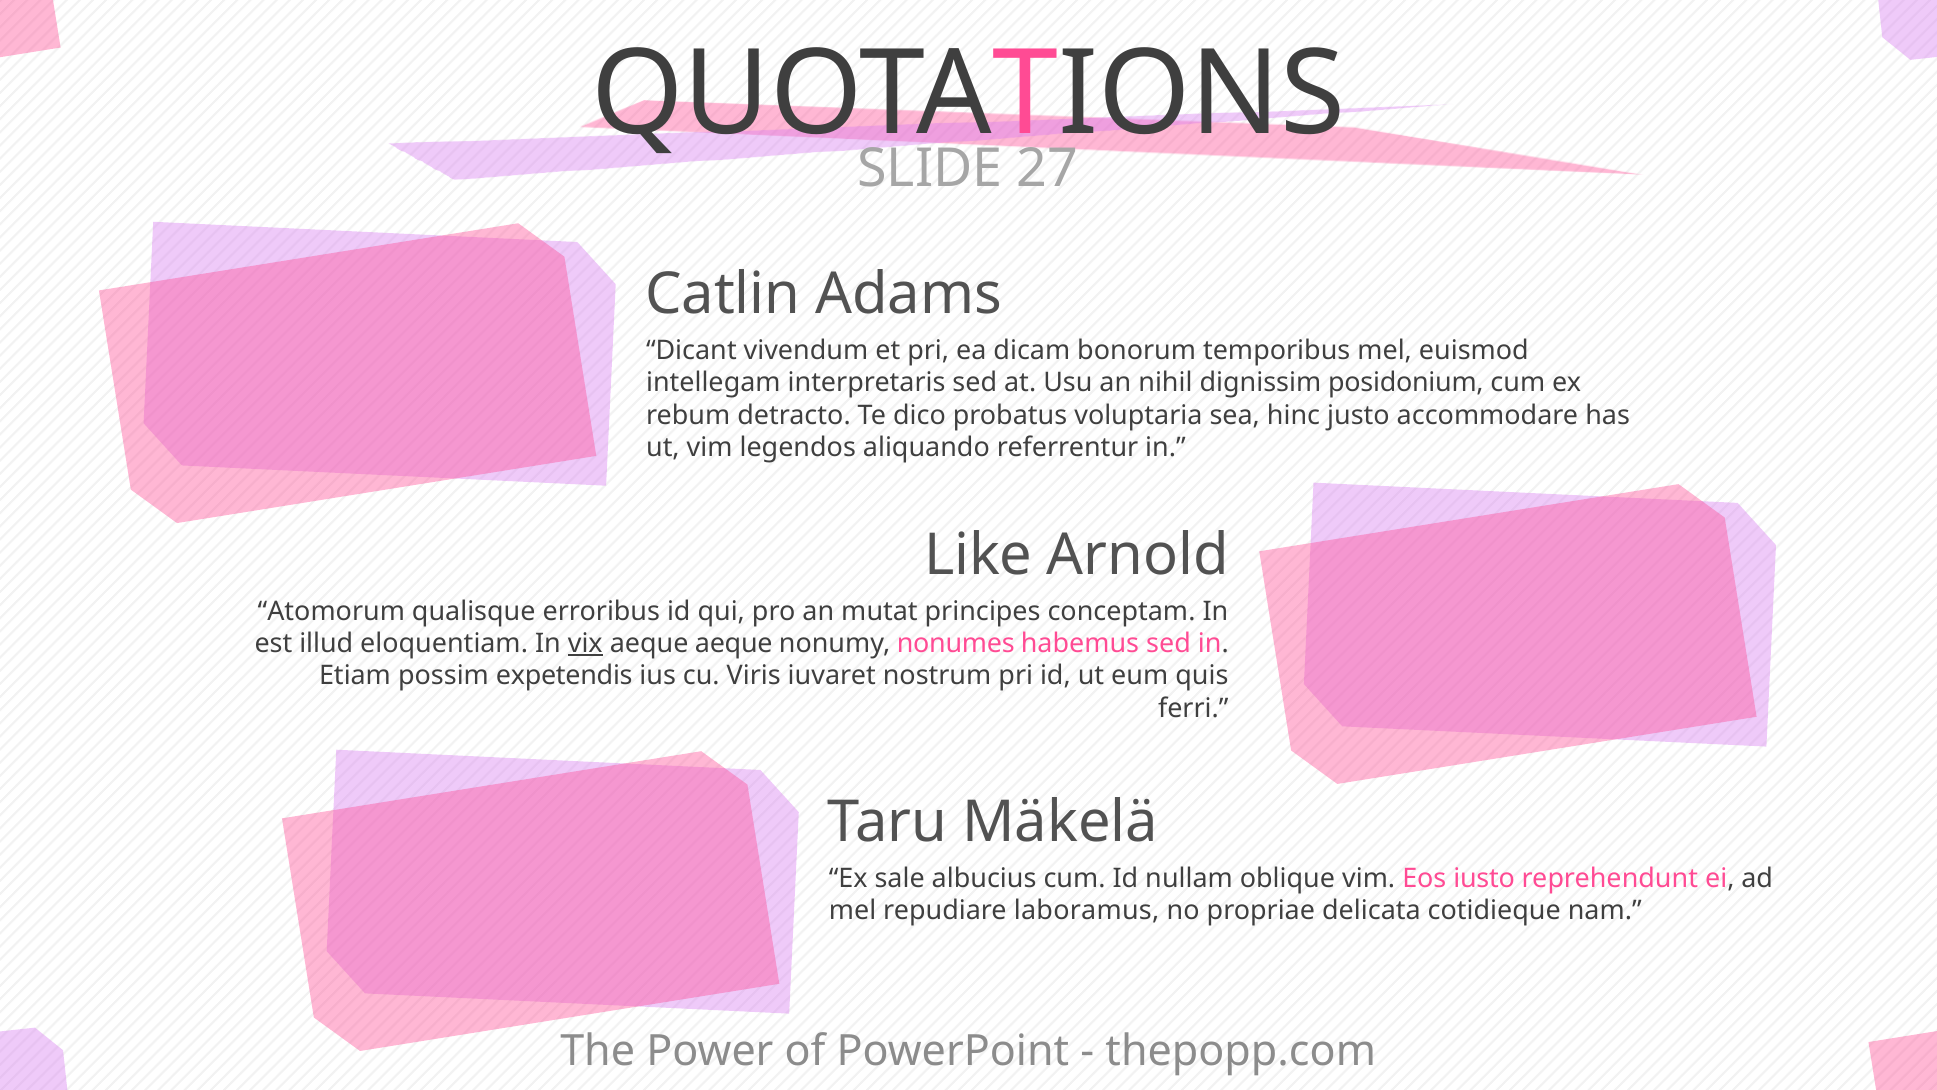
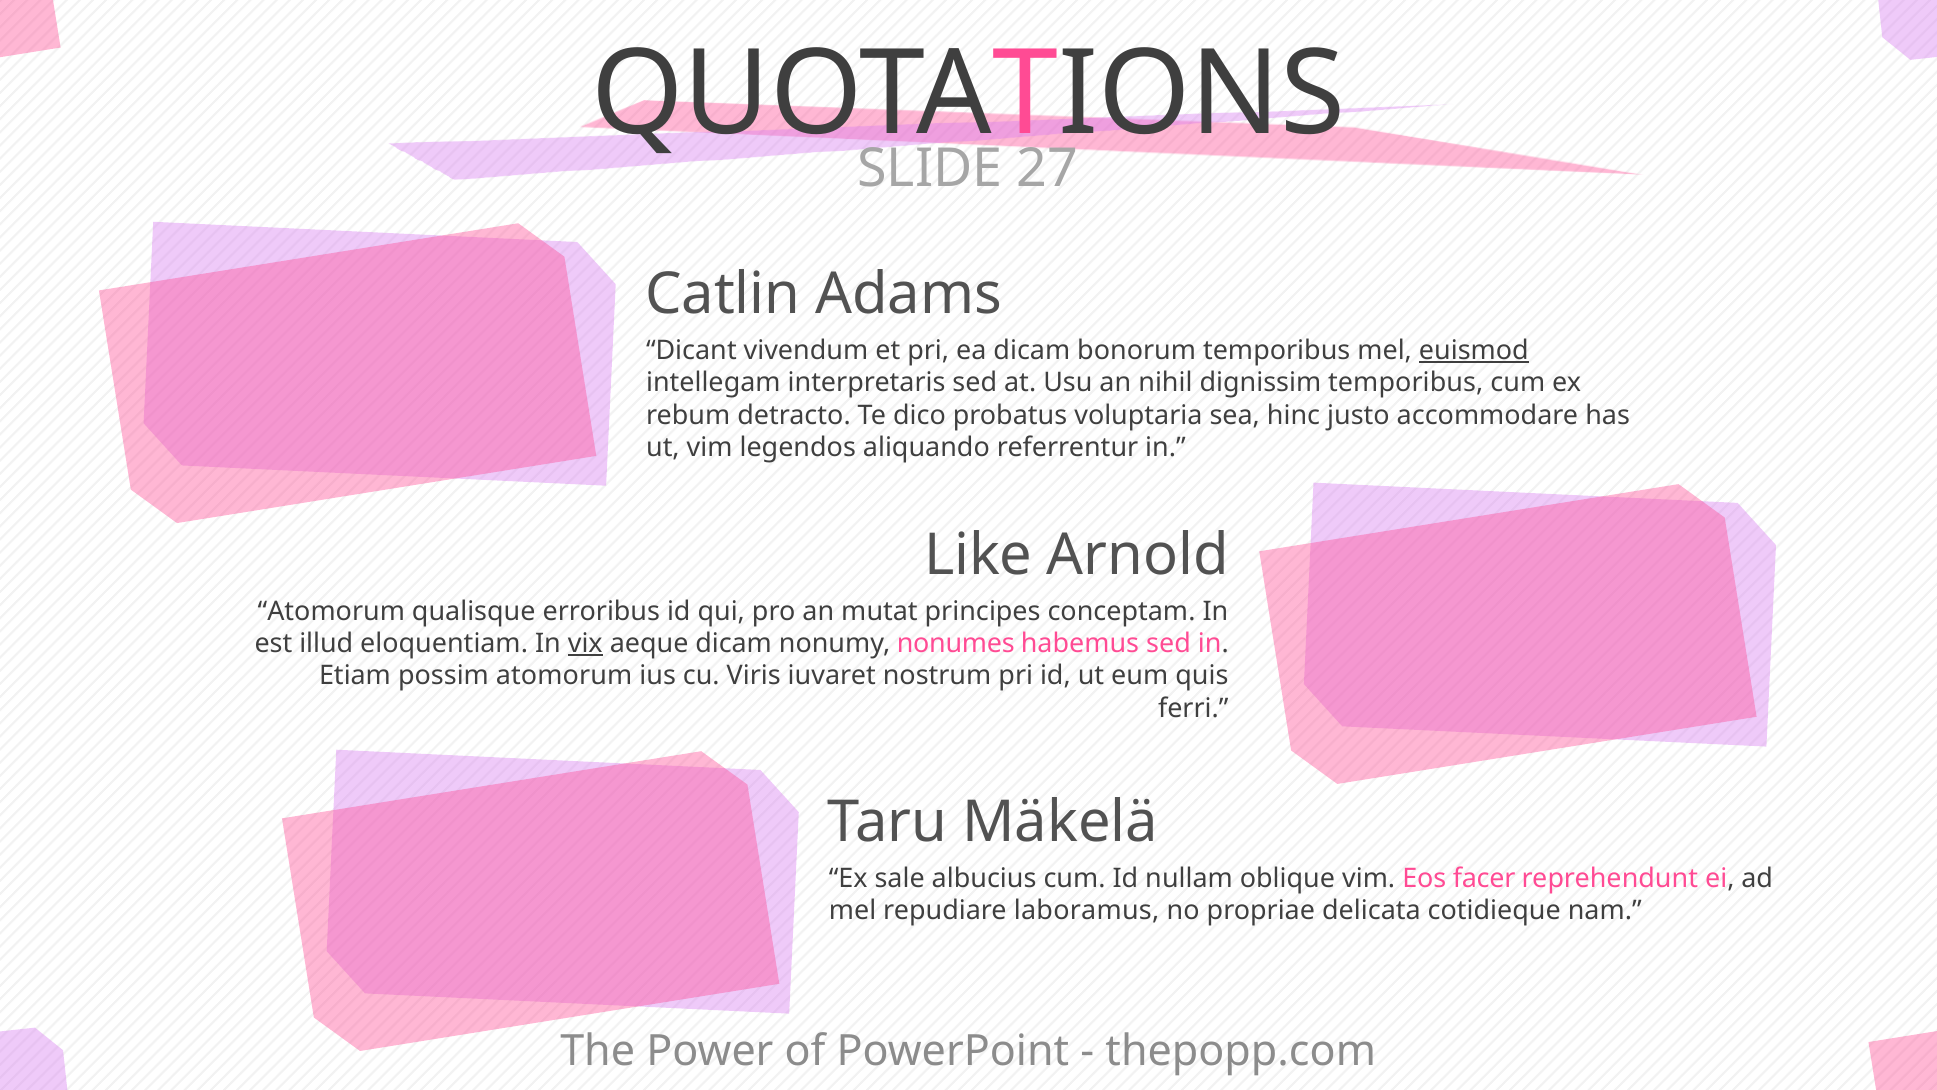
euismod underline: none -> present
dignissim posidonium: posidonium -> temporibus
aeque aeque: aeque -> dicam
possim expetendis: expetendis -> atomorum
iusto: iusto -> facer
